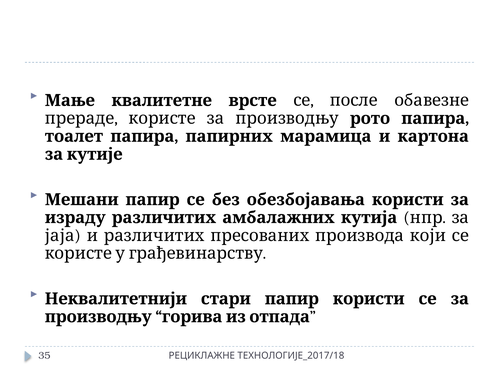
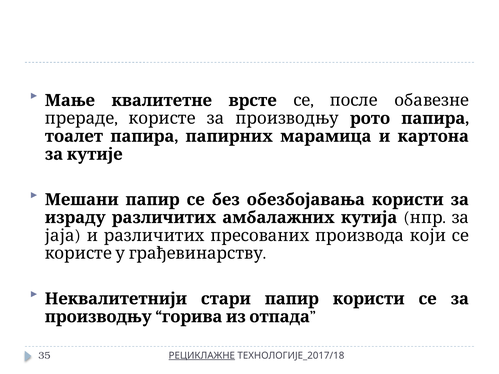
РЕЦИКЛАЖНЕ underline: none -> present
